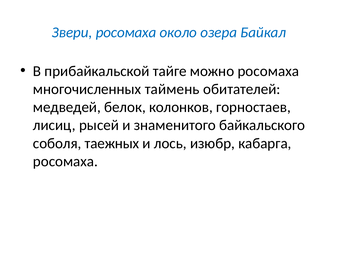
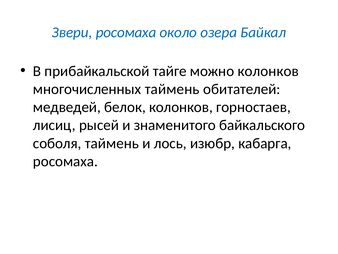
можно росомаха: росомаха -> колонков
соболя таежных: таежных -> таймень
